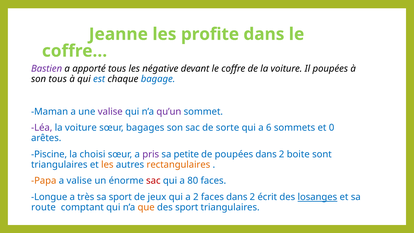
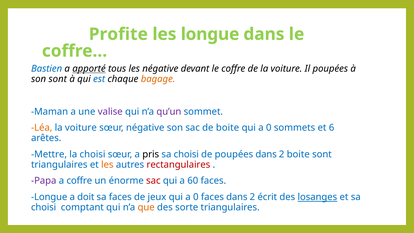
Jeanne: Jeanne -> Profite
les profite: profite -> longue
Bastien colour: purple -> blue
apporté underline: none -> present
son tous: tous -> sont
bagage colour: blue -> orange
Léa colour: purple -> orange
sœur bagages: bagages -> négative
de sorte: sorte -> boite
6 at (269, 128): 6 -> 0
0: 0 -> 6
Piscine: Piscine -> Mettre
pris colour: purple -> black
petite at (186, 154): petite -> choisi
rectangulaires colour: orange -> red
Papa colour: orange -> purple
a valise: valise -> coffre
80: 80 -> 60
très: très -> doit
sa sport: sport -> faces
jeux qui a 2: 2 -> 0
route at (44, 207): route -> choisi
des sport: sport -> sorte
